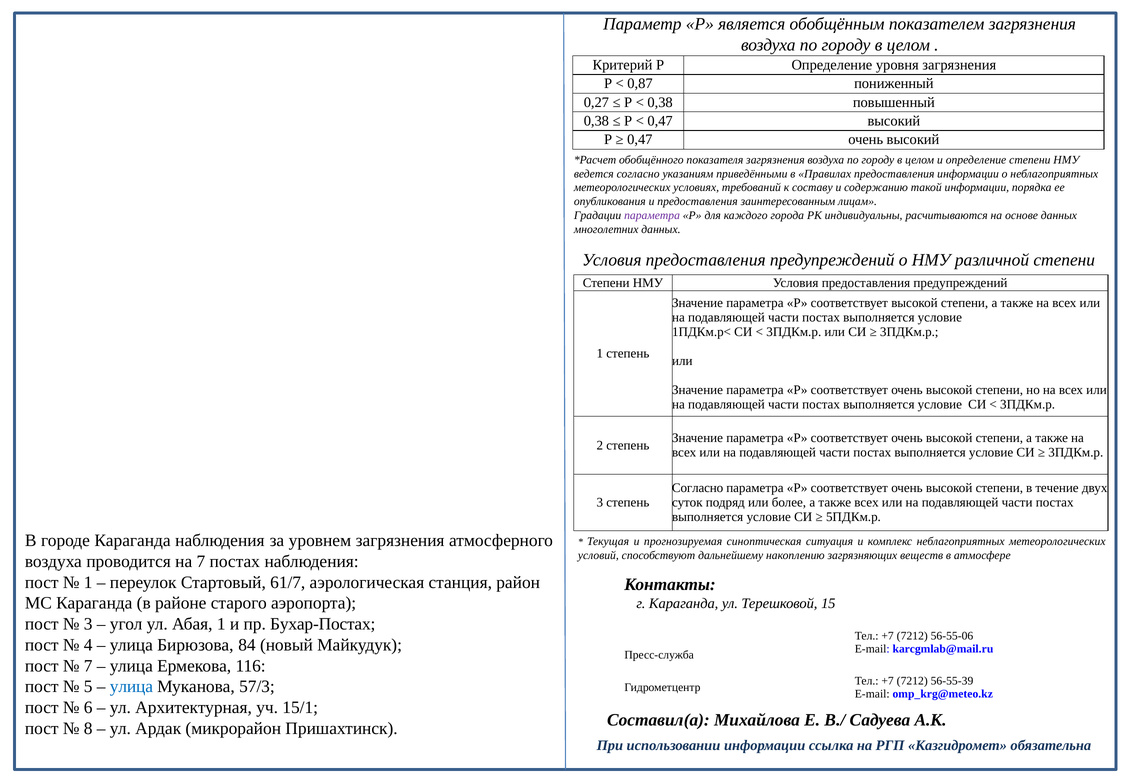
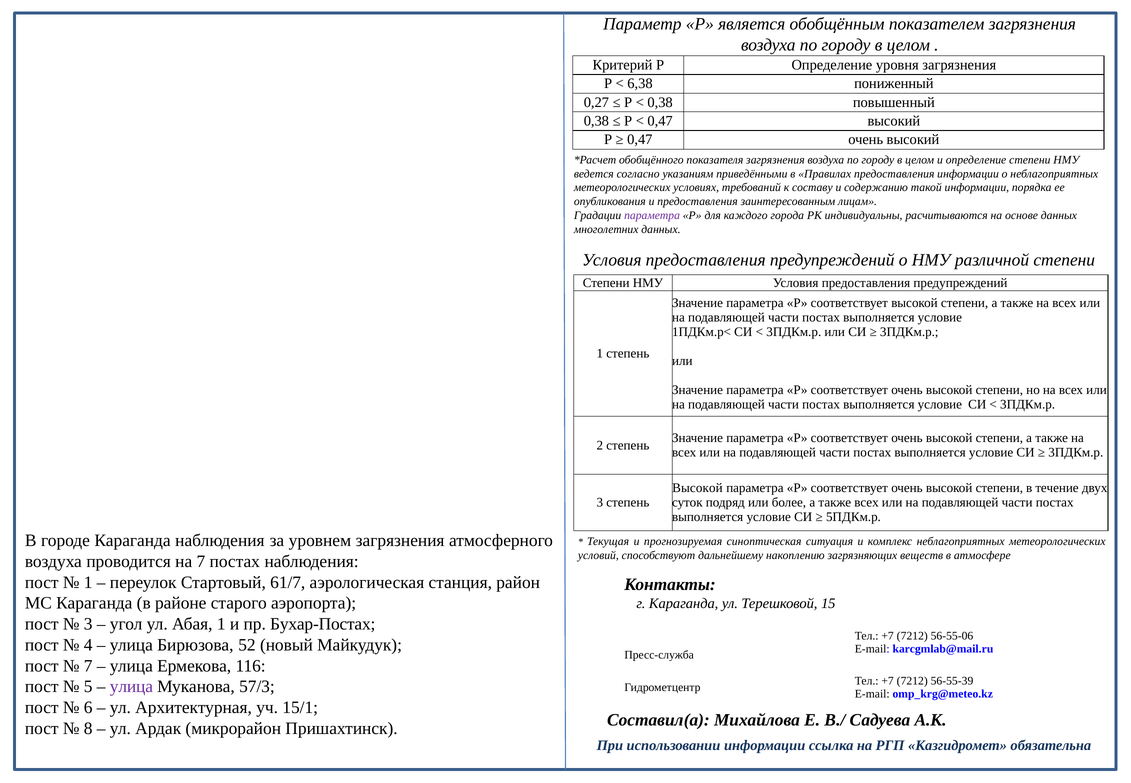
0,87: 0,87 -> 6,38
Согласно at (698, 488): Согласно -> Высокой
84: 84 -> 52
улица at (131, 687) colour: blue -> purple
